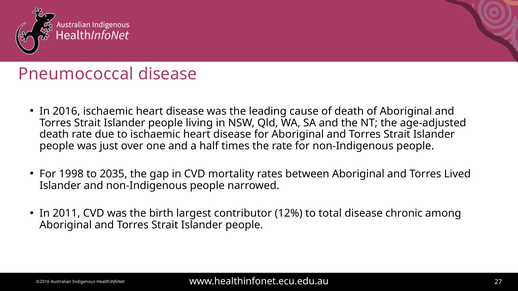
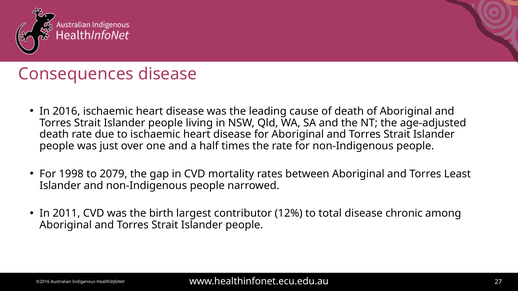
Pneumococcal: Pneumococcal -> Consequences
2035: 2035 -> 2079
Lived: Lived -> Least
